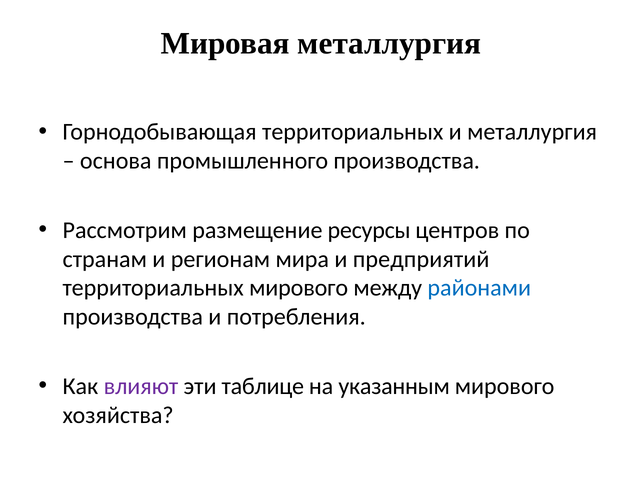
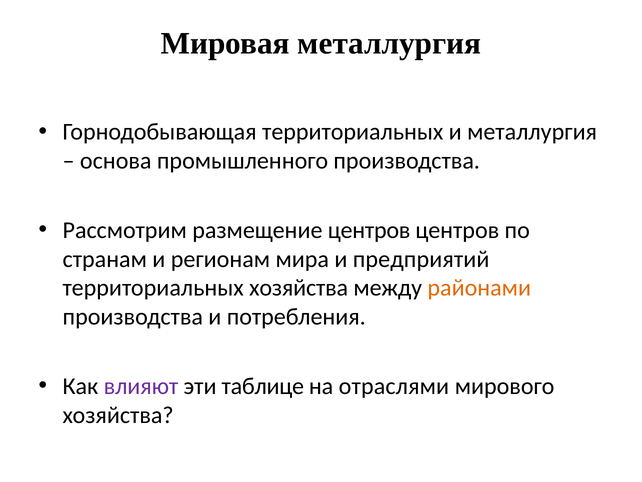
размещение ресурсы: ресурсы -> центров
территориальных мирового: мирового -> хозяйства
районами colour: blue -> orange
указанным: указанным -> отраслями
